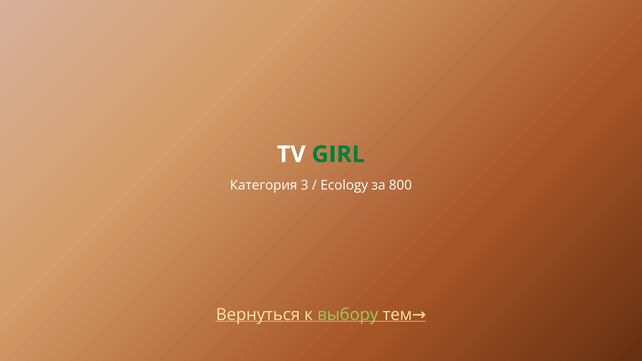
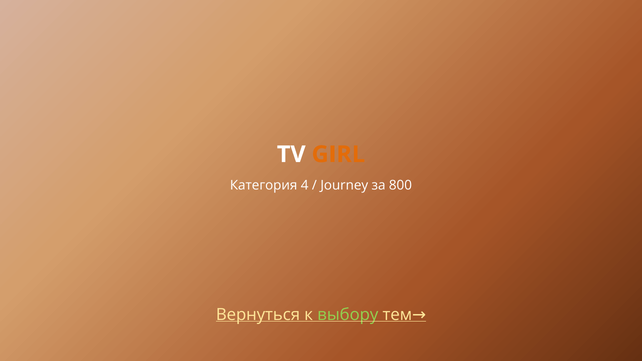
GIRL colour: green -> orange
3: 3 -> 4
Ecology: Ecology -> Journey
